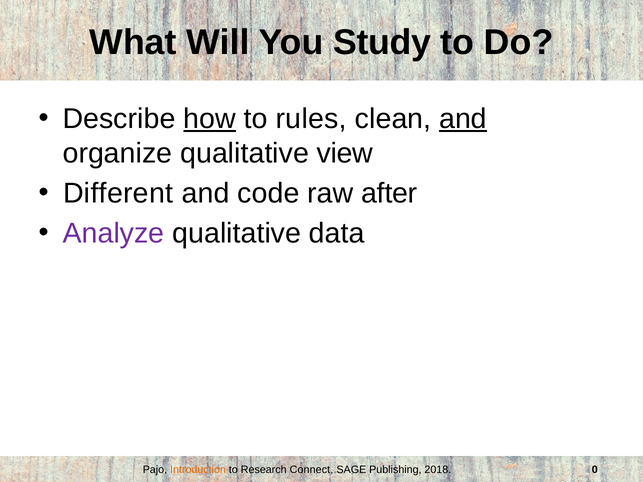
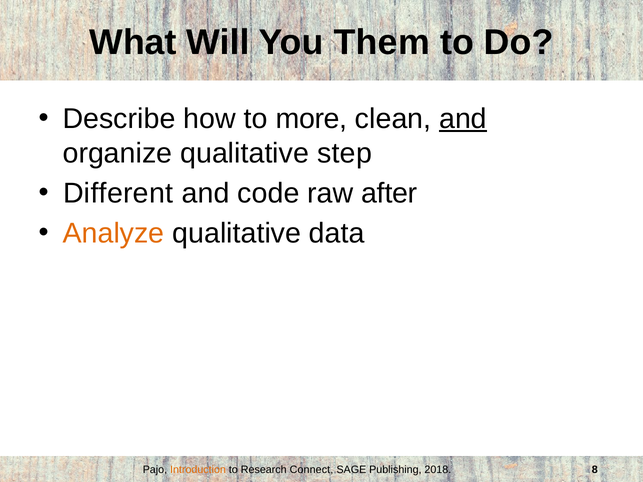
Study: Study -> Them
how underline: present -> none
rules: rules -> more
view: view -> step
Analyze colour: purple -> orange
0: 0 -> 8
